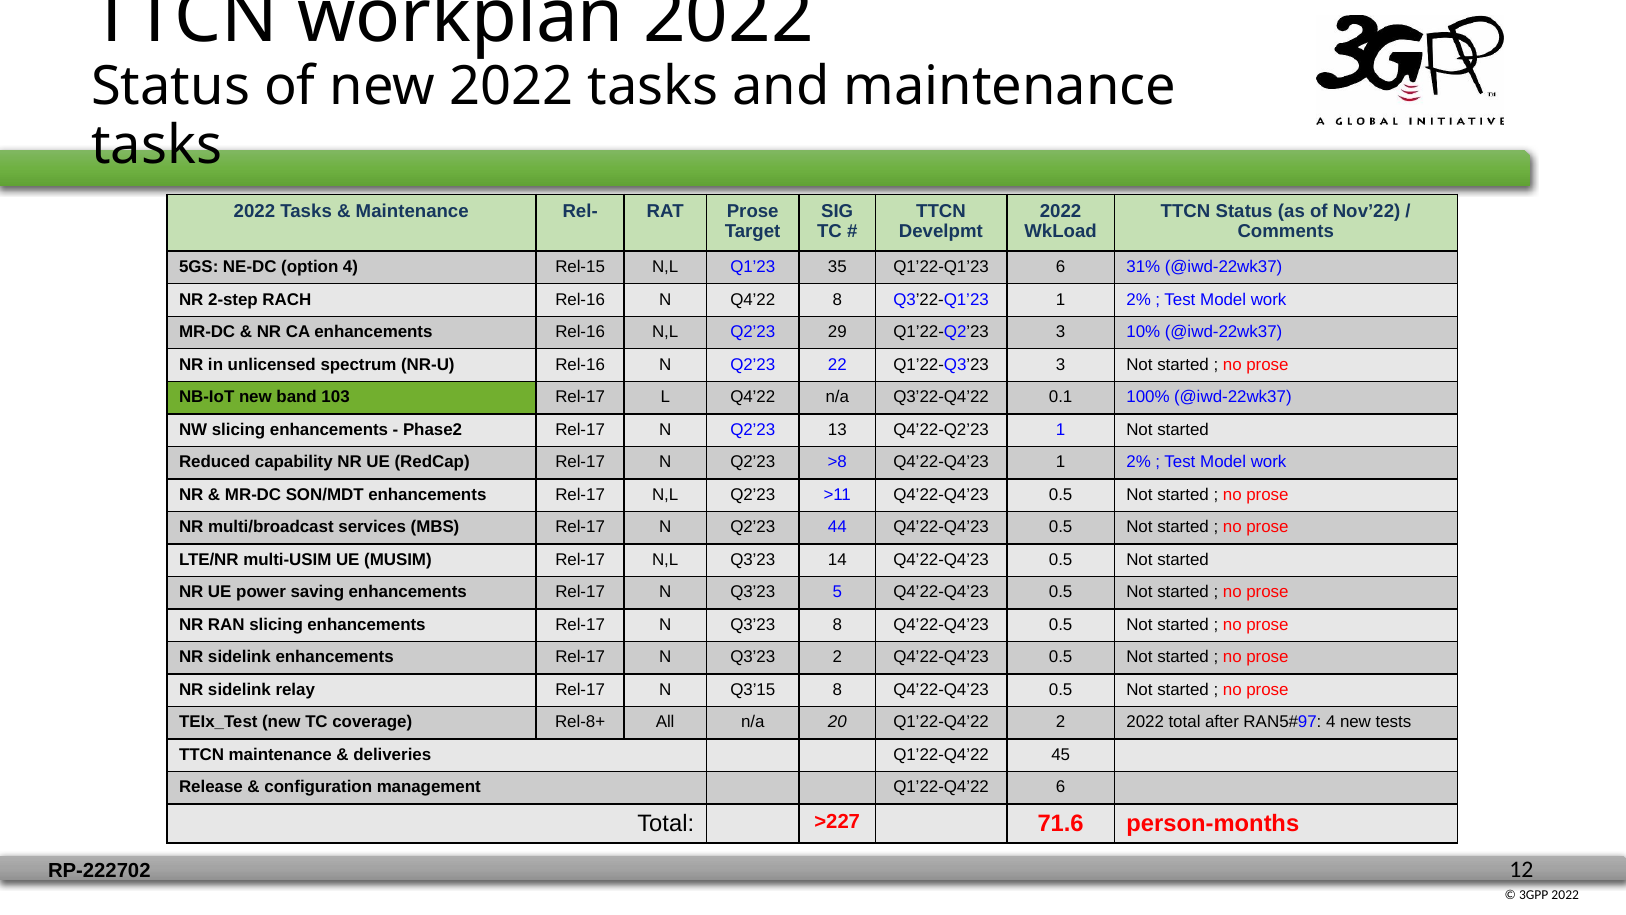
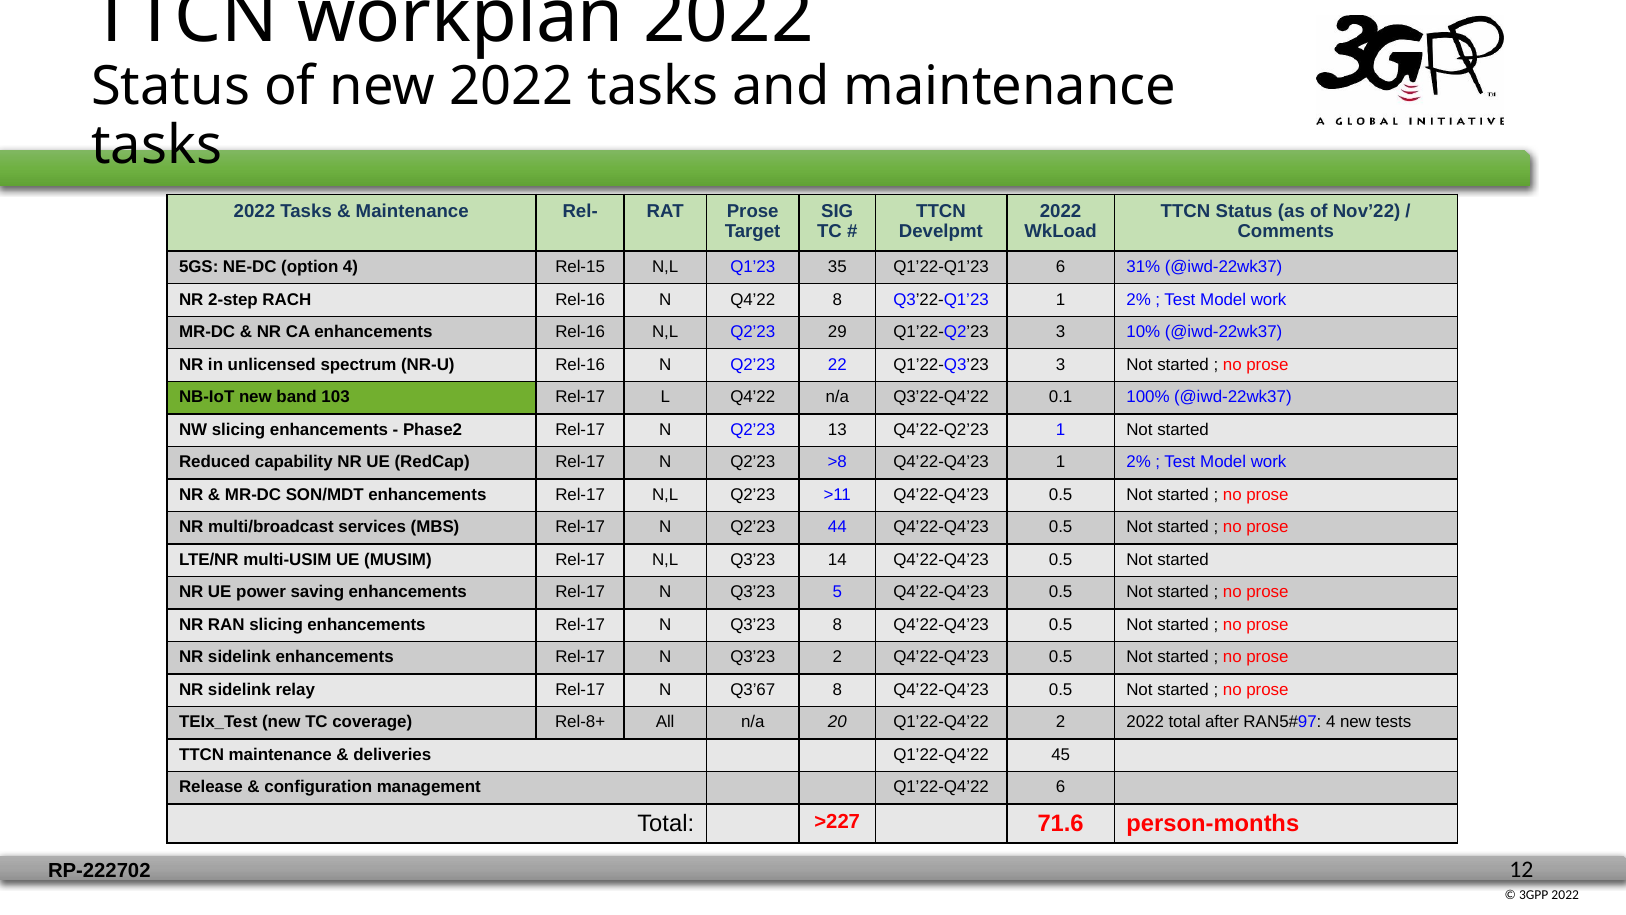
Q3’15: Q3’15 -> Q3’67
